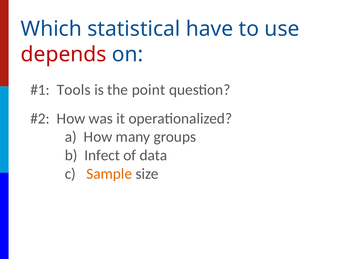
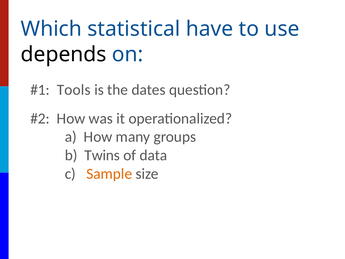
depends colour: red -> black
point: point -> dates
Infect: Infect -> Twins
